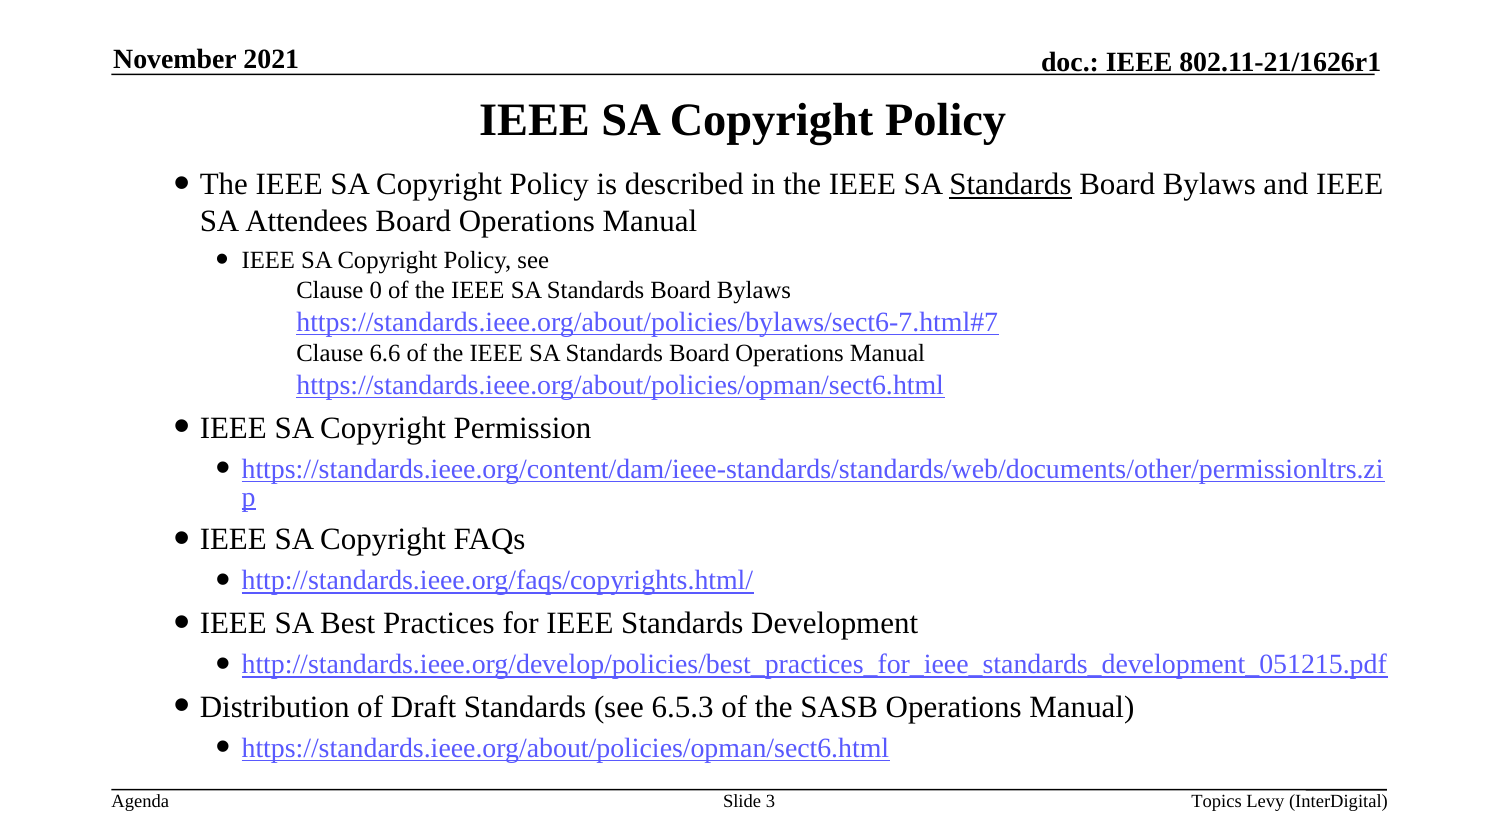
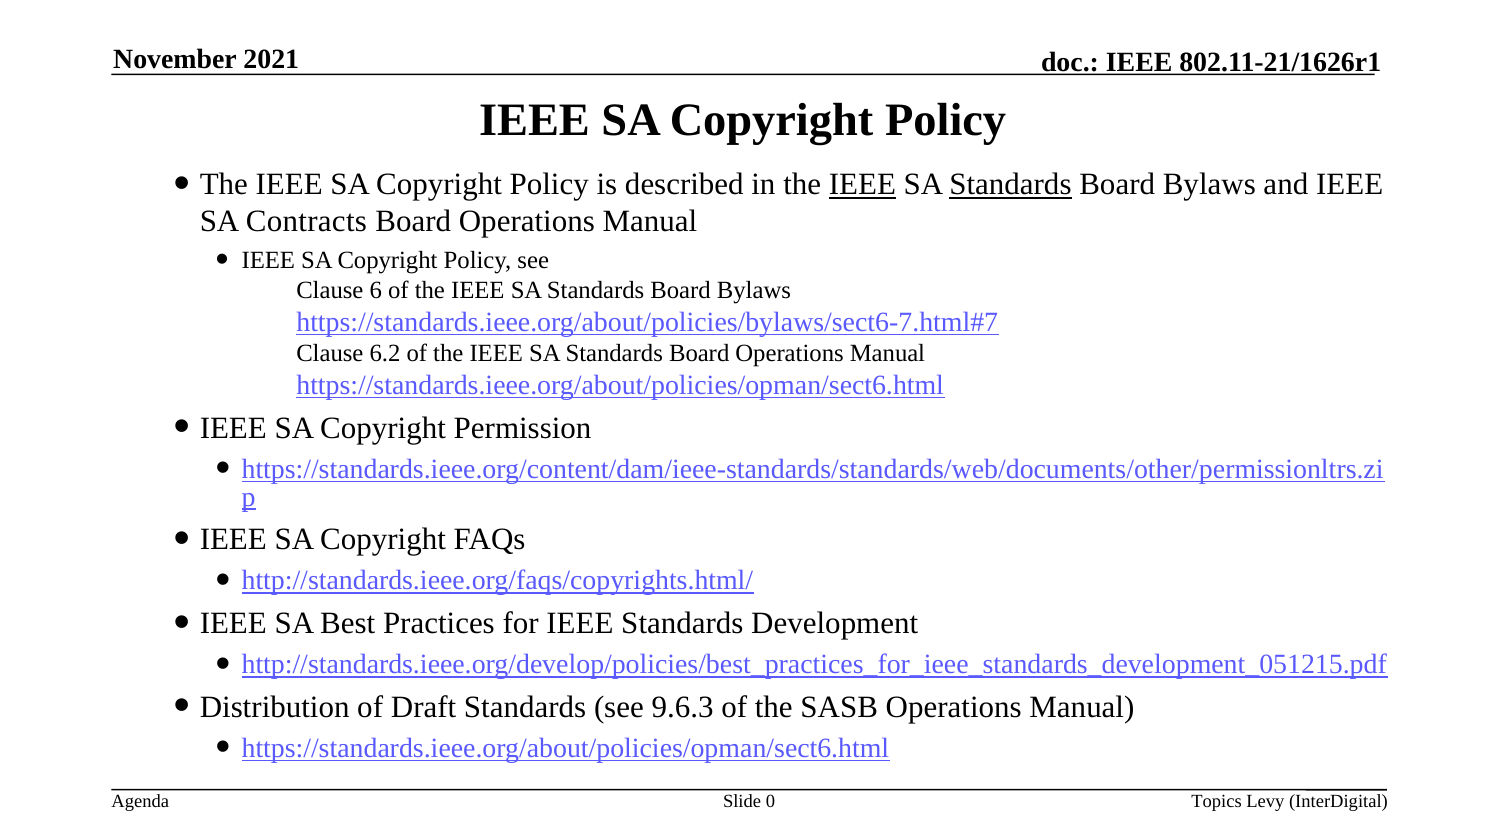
IEEE at (862, 184) underline: none -> present
Attendees: Attendees -> Contracts
0: 0 -> 6
6.6: 6.6 -> 6.2
6.5.3: 6.5.3 -> 9.6.3
3: 3 -> 0
